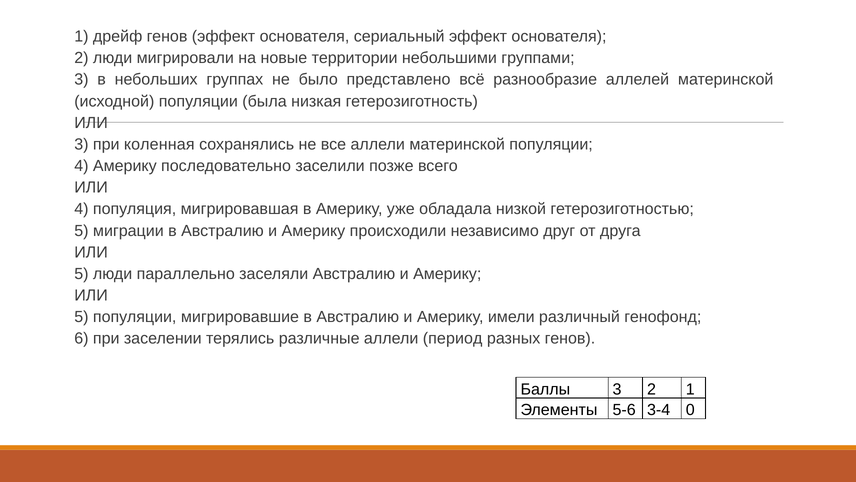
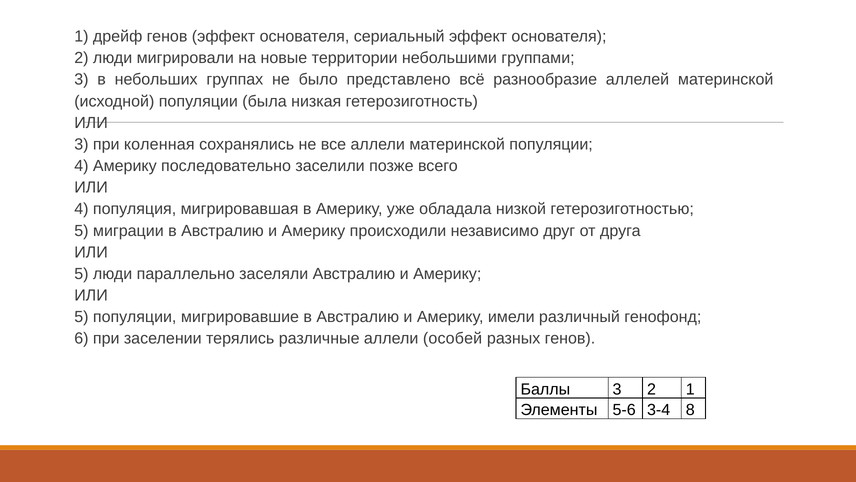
период: период -> особей
0: 0 -> 8
